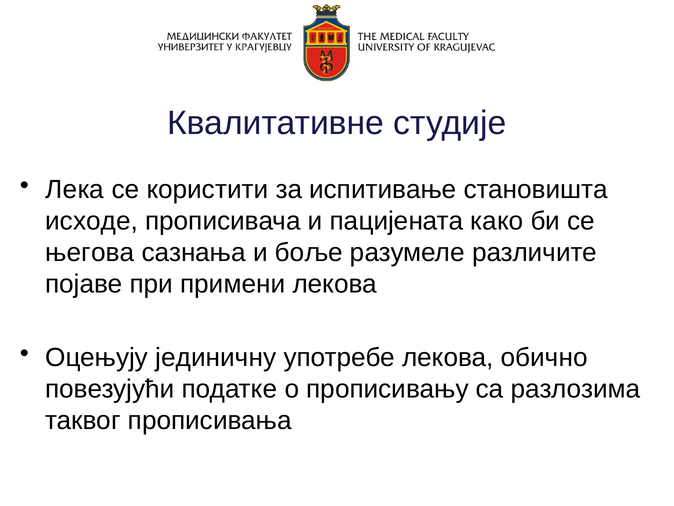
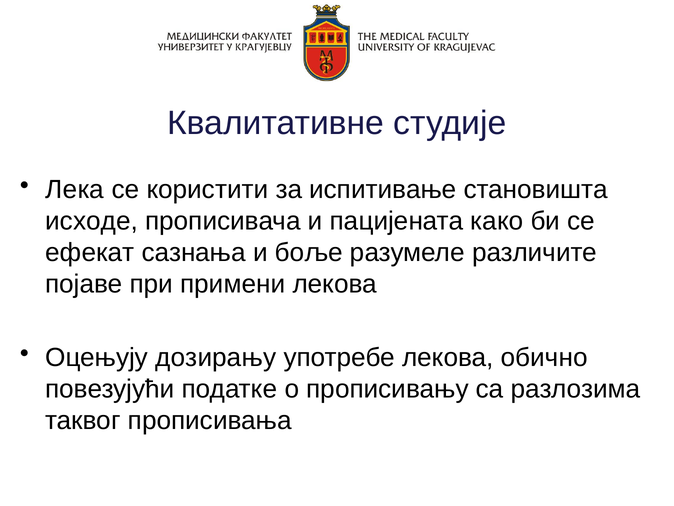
његова: његова -> ефекат
јединичну: јединичну -> дозирању
